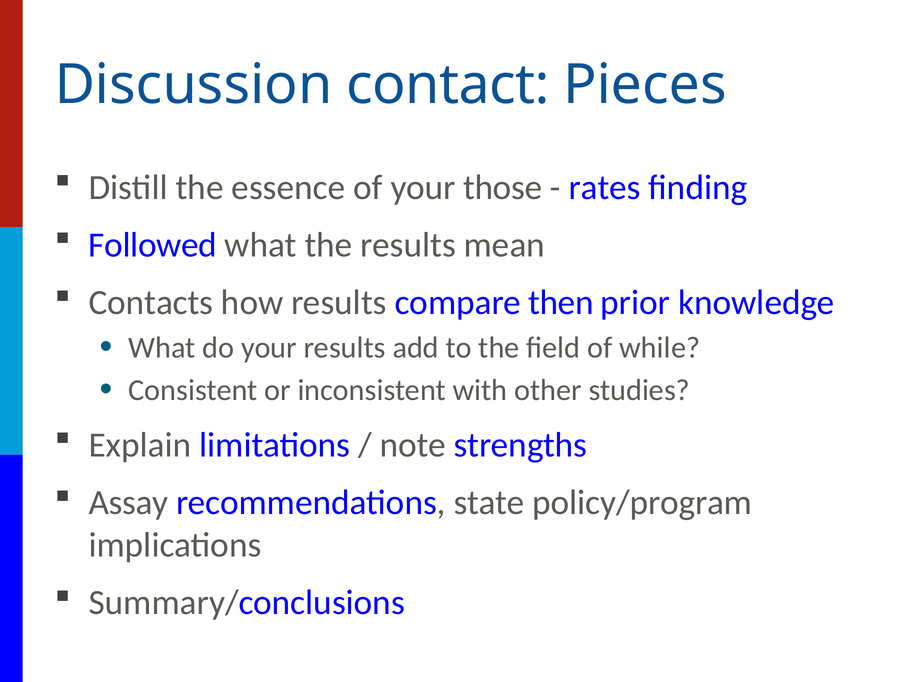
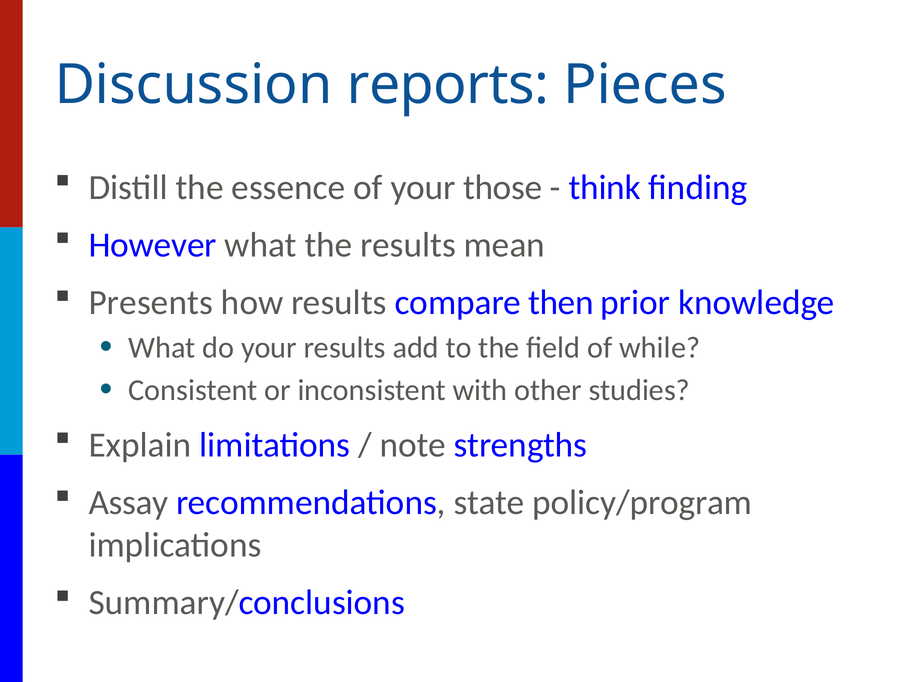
contact: contact -> reports
rates: rates -> think
Followed: Followed -> However
Contacts: Contacts -> Presents
